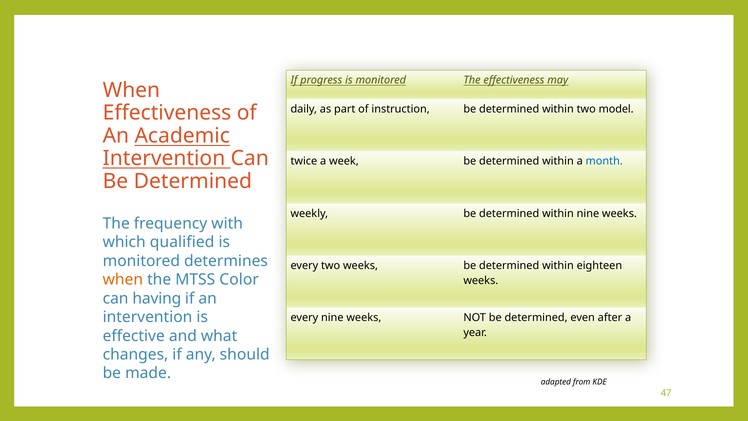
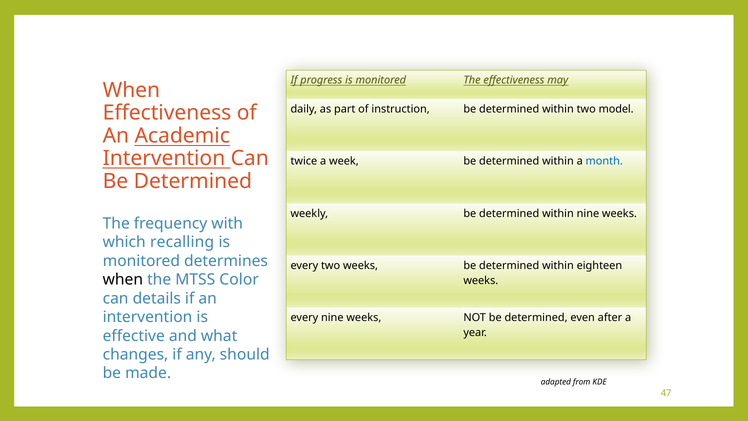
qualified: qualified -> recalling
when at (123, 280) colour: orange -> black
having: having -> details
